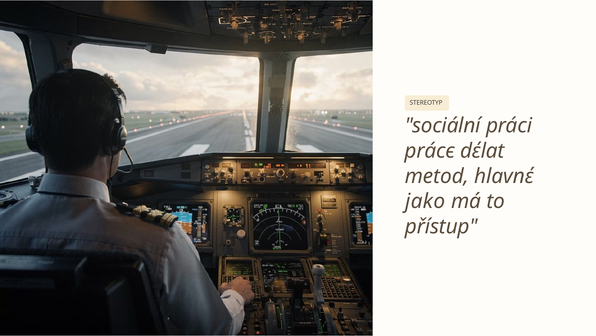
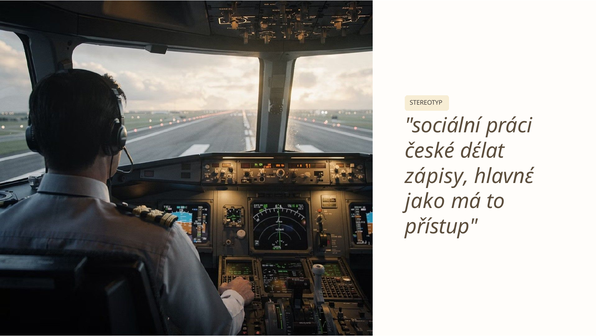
prácє: prácє -> české
metod: metod -> zápisy
